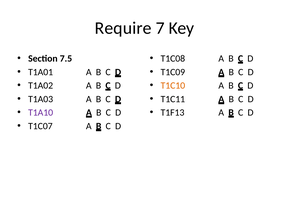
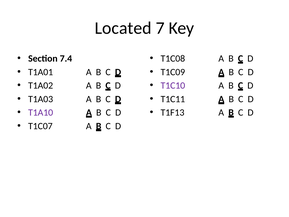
Require: Require -> Located
7.5: 7.5 -> 7.4
T1C10 colour: orange -> purple
